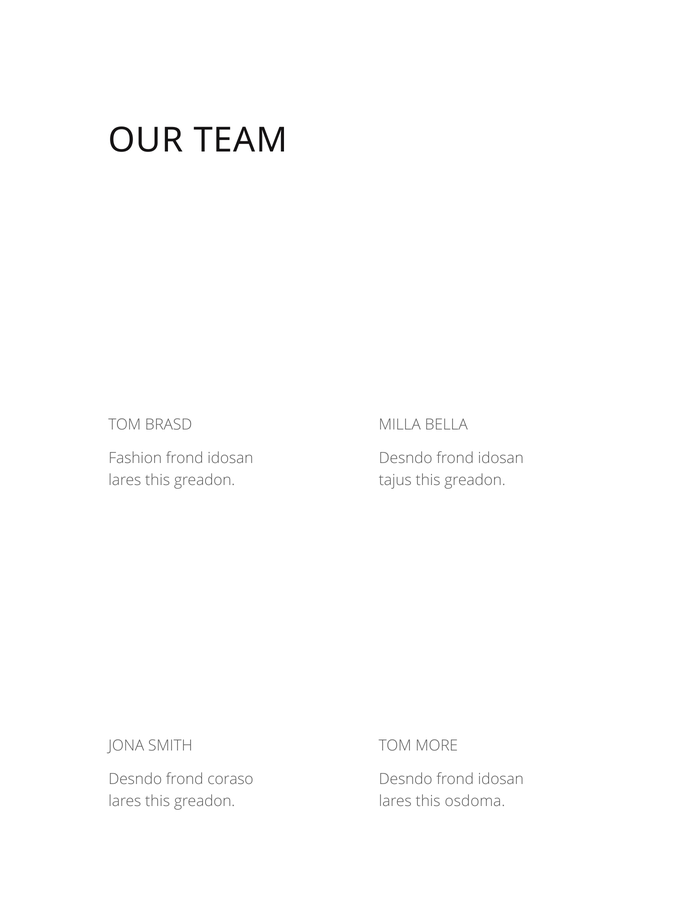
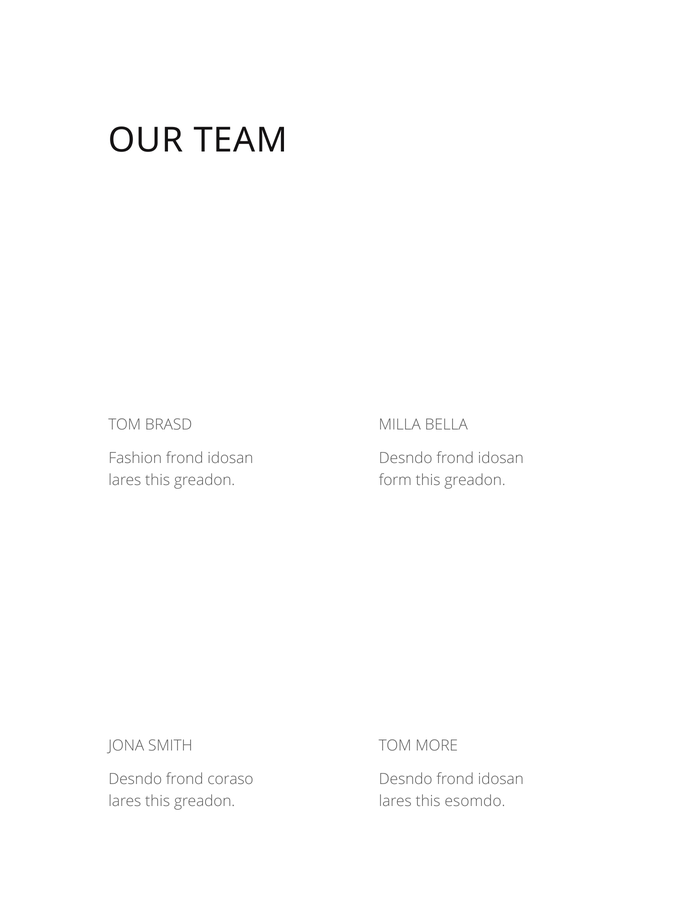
tajus: tajus -> form
osdoma: osdoma -> esomdo
